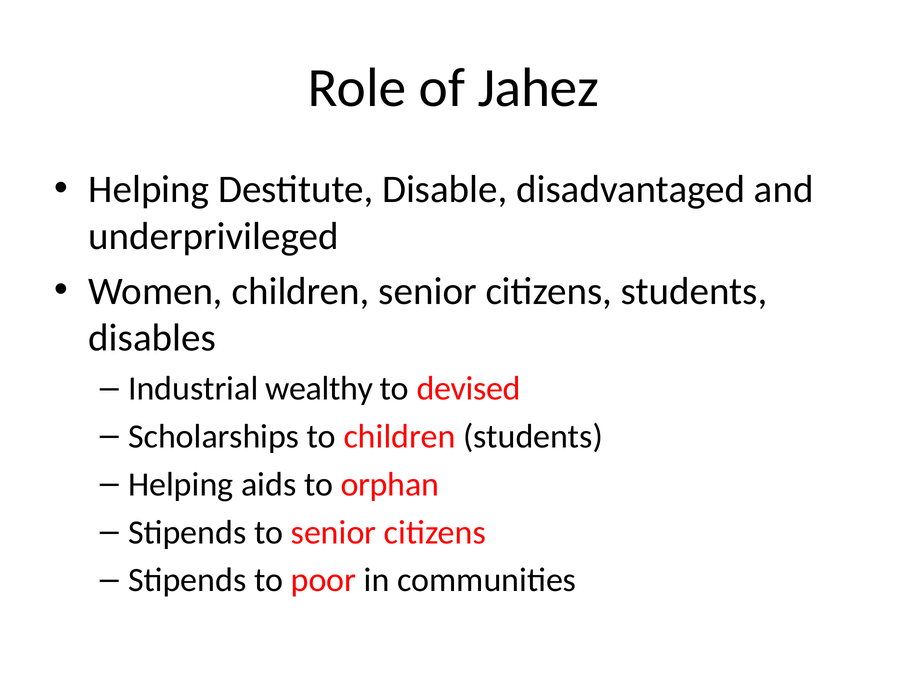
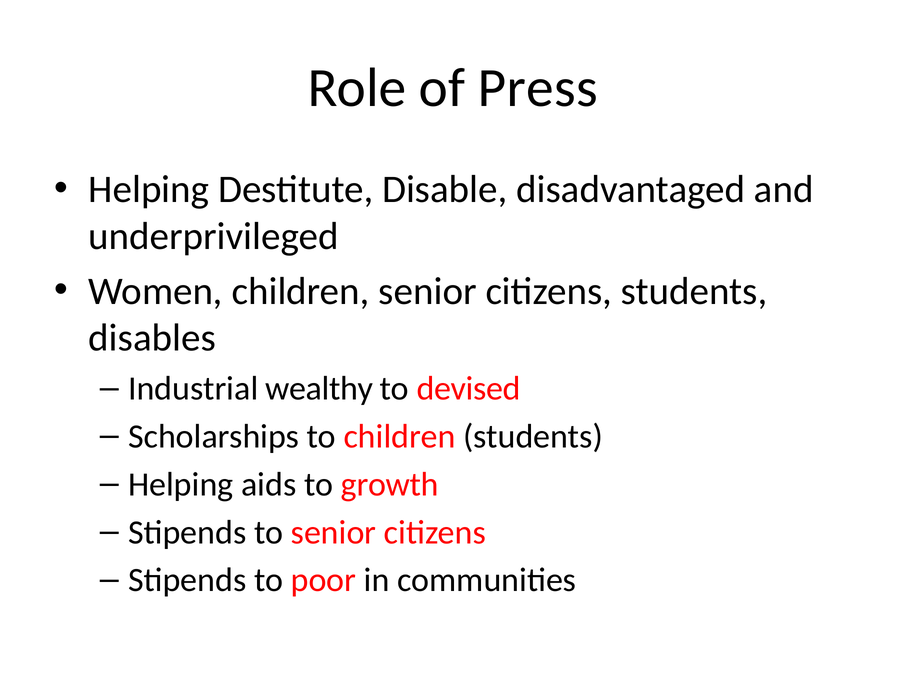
Jahez: Jahez -> Press
orphan: orphan -> growth
